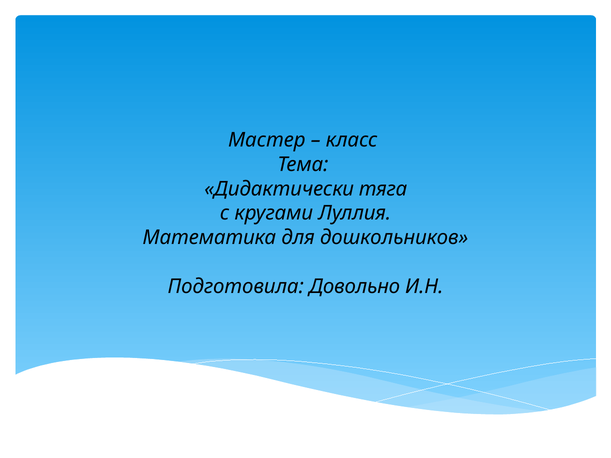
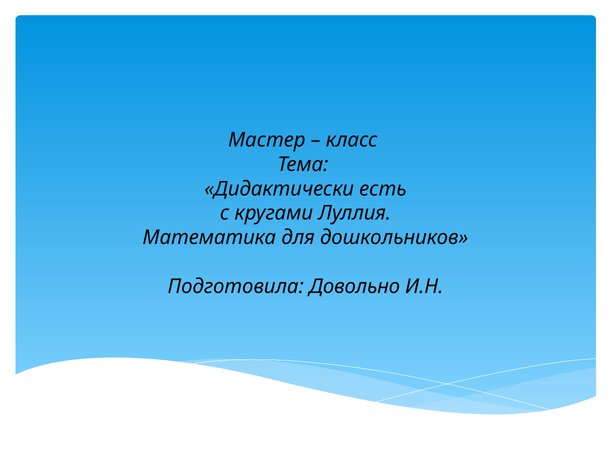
тяга: тяга -> есть
